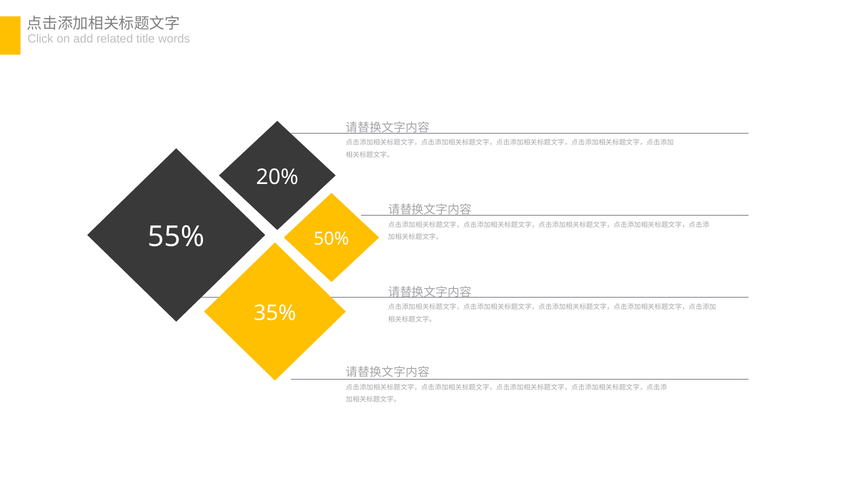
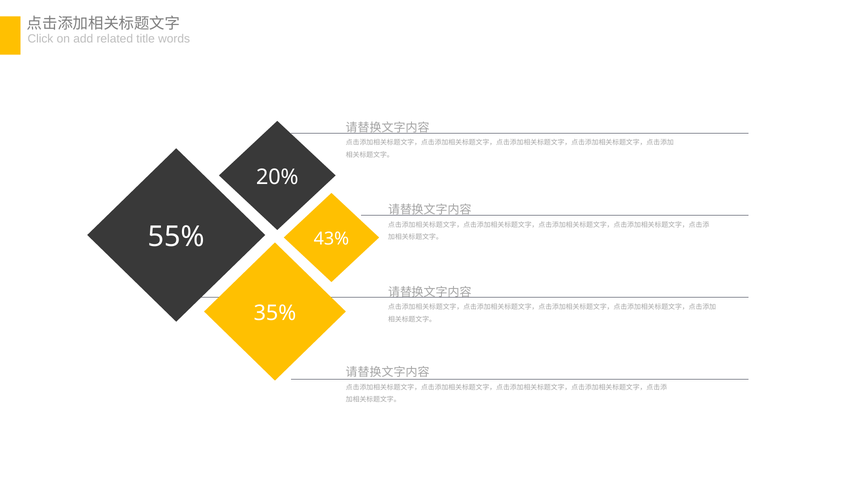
50%: 50% -> 43%
